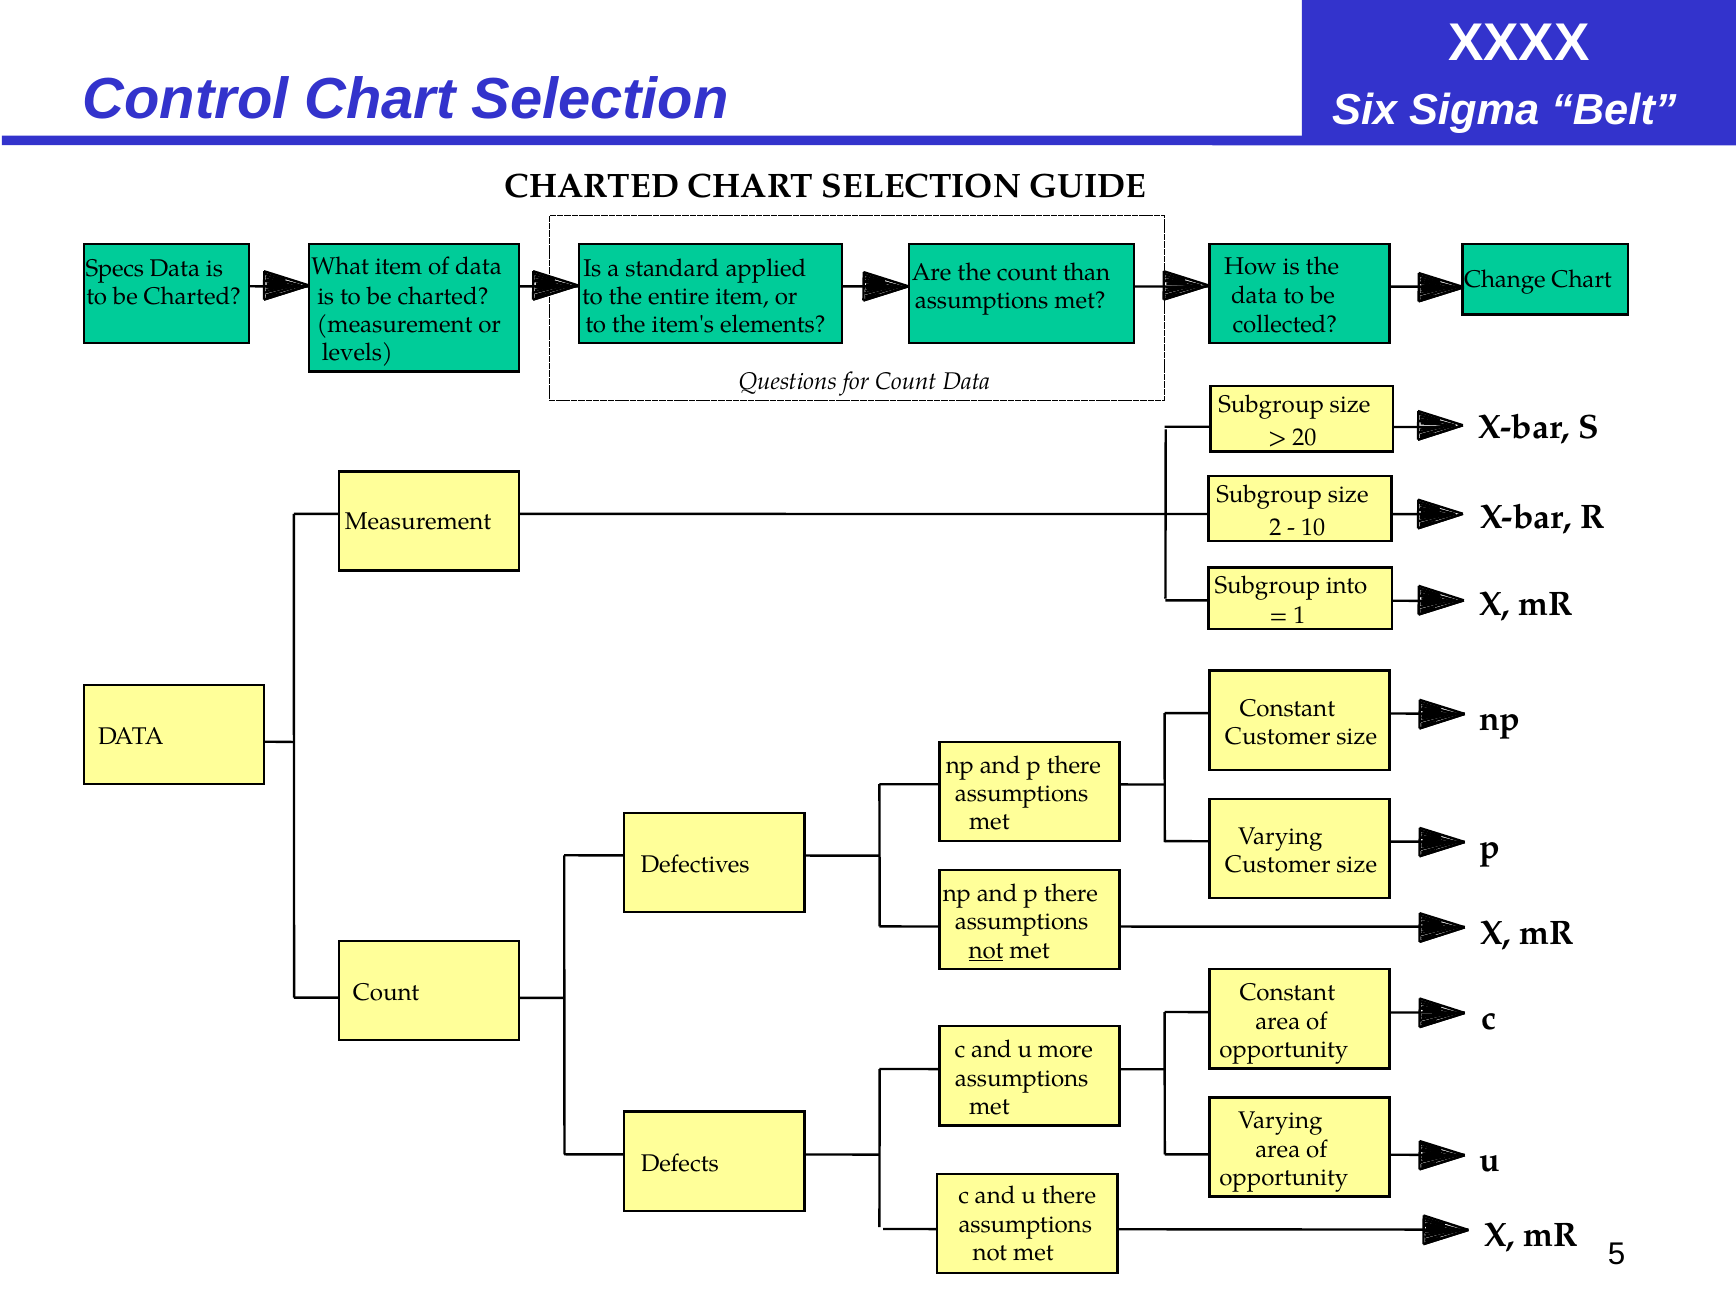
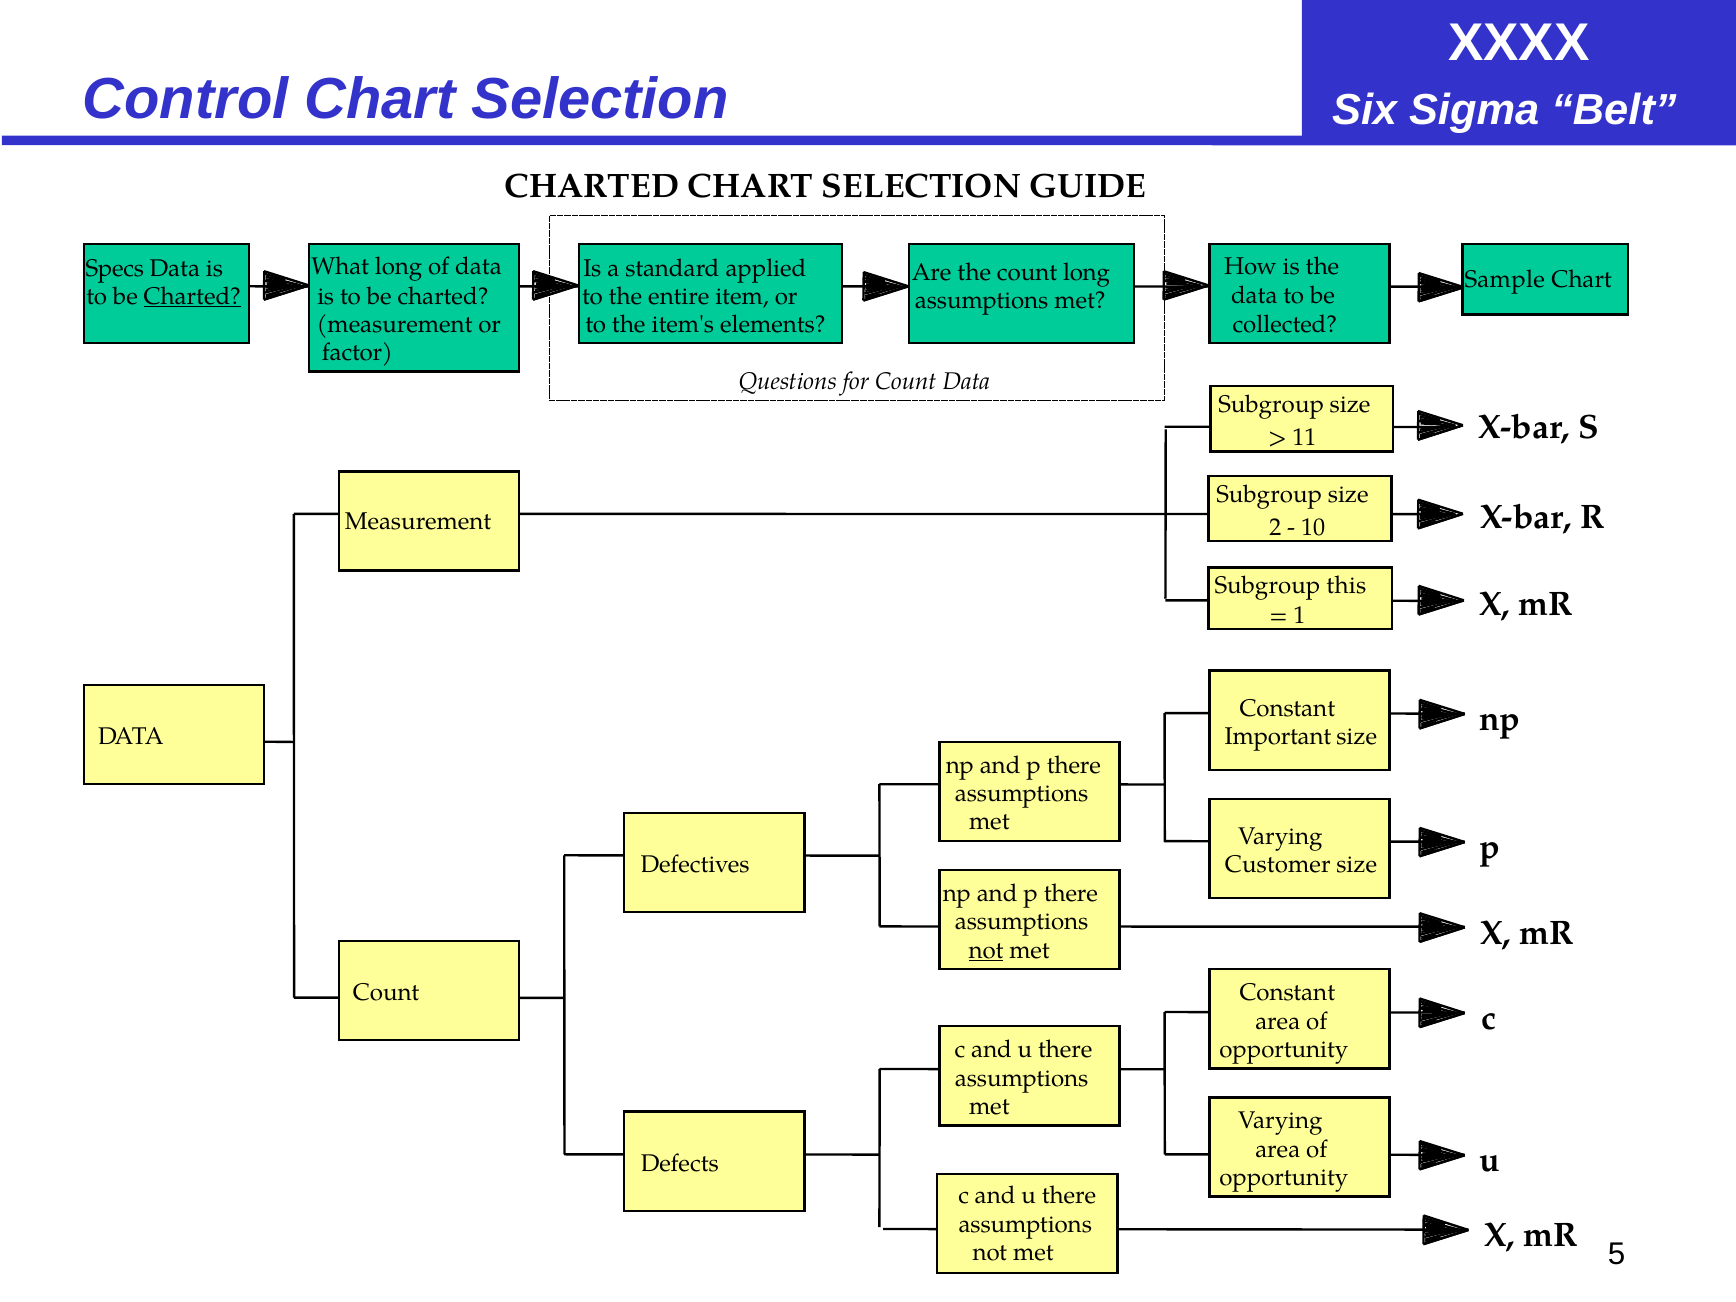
What item: item -> long
count than: than -> long
Change: Change -> Sample
Charted at (192, 296) underline: none -> present
levels: levels -> factor
20: 20 -> 11
into: into -> this
Customer at (1278, 737): Customer -> Important
more at (1065, 1050): more -> there
